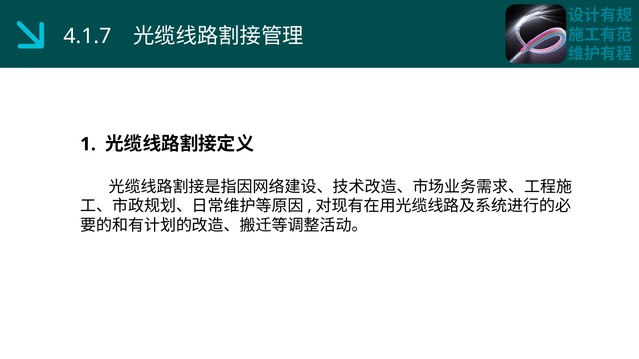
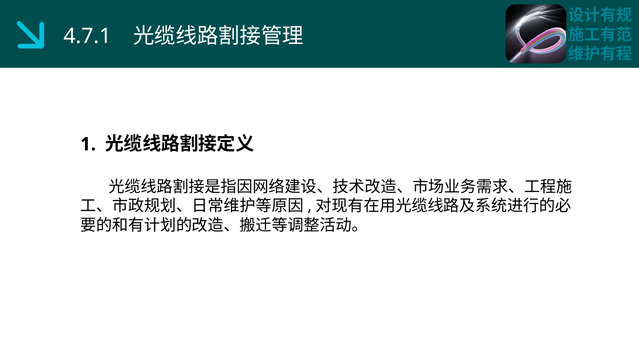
4.1.7: 4.1.7 -> 4.7.1
